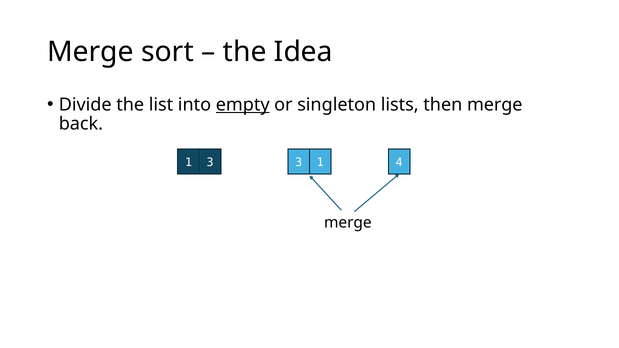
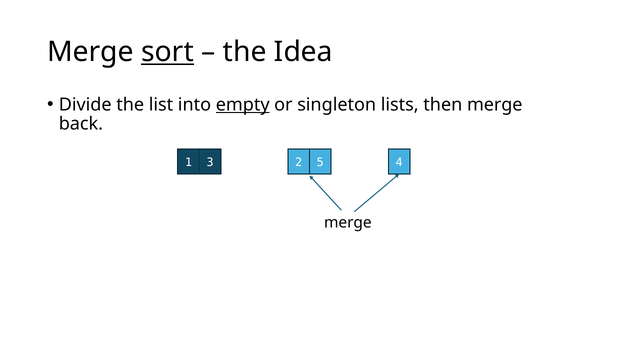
sort underline: none -> present
3 3: 3 -> 2
1 1: 1 -> 5
